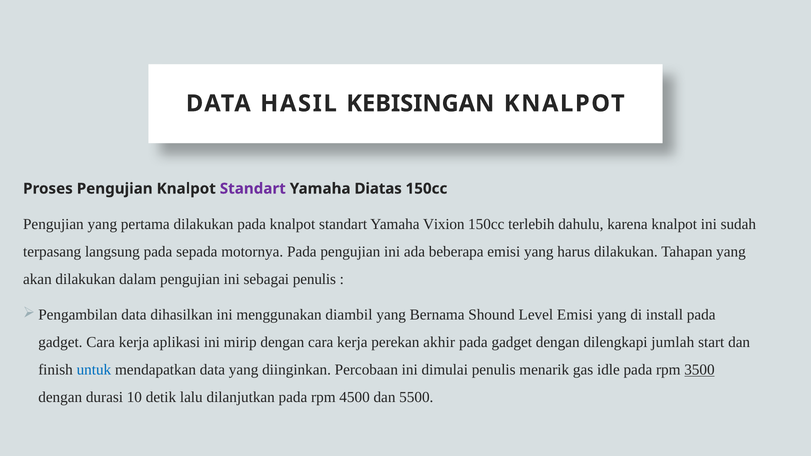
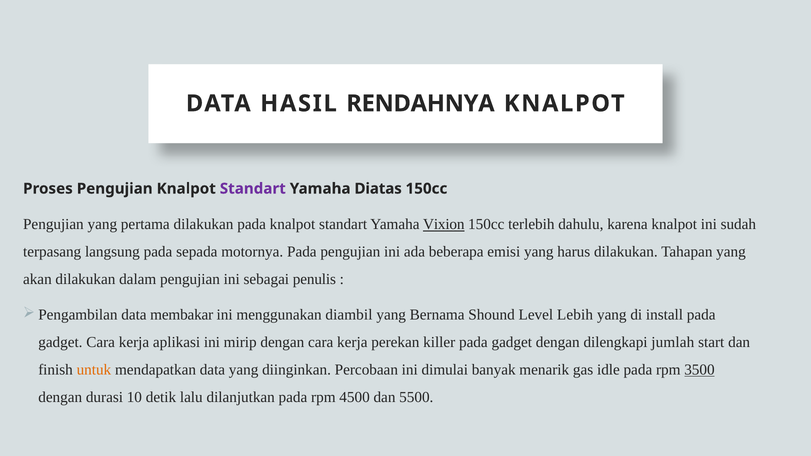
KEBISINGAN: KEBISINGAN -> RENDAHNYA
Vixion underline: none -> present
dihasilkan: dihasilkan -> membakar
Level Emisi: Emisi -> Lebih
akhir: akhir -> killer
untuk colour: blue -> orange
dimulai penulis: penulis -> banyak
